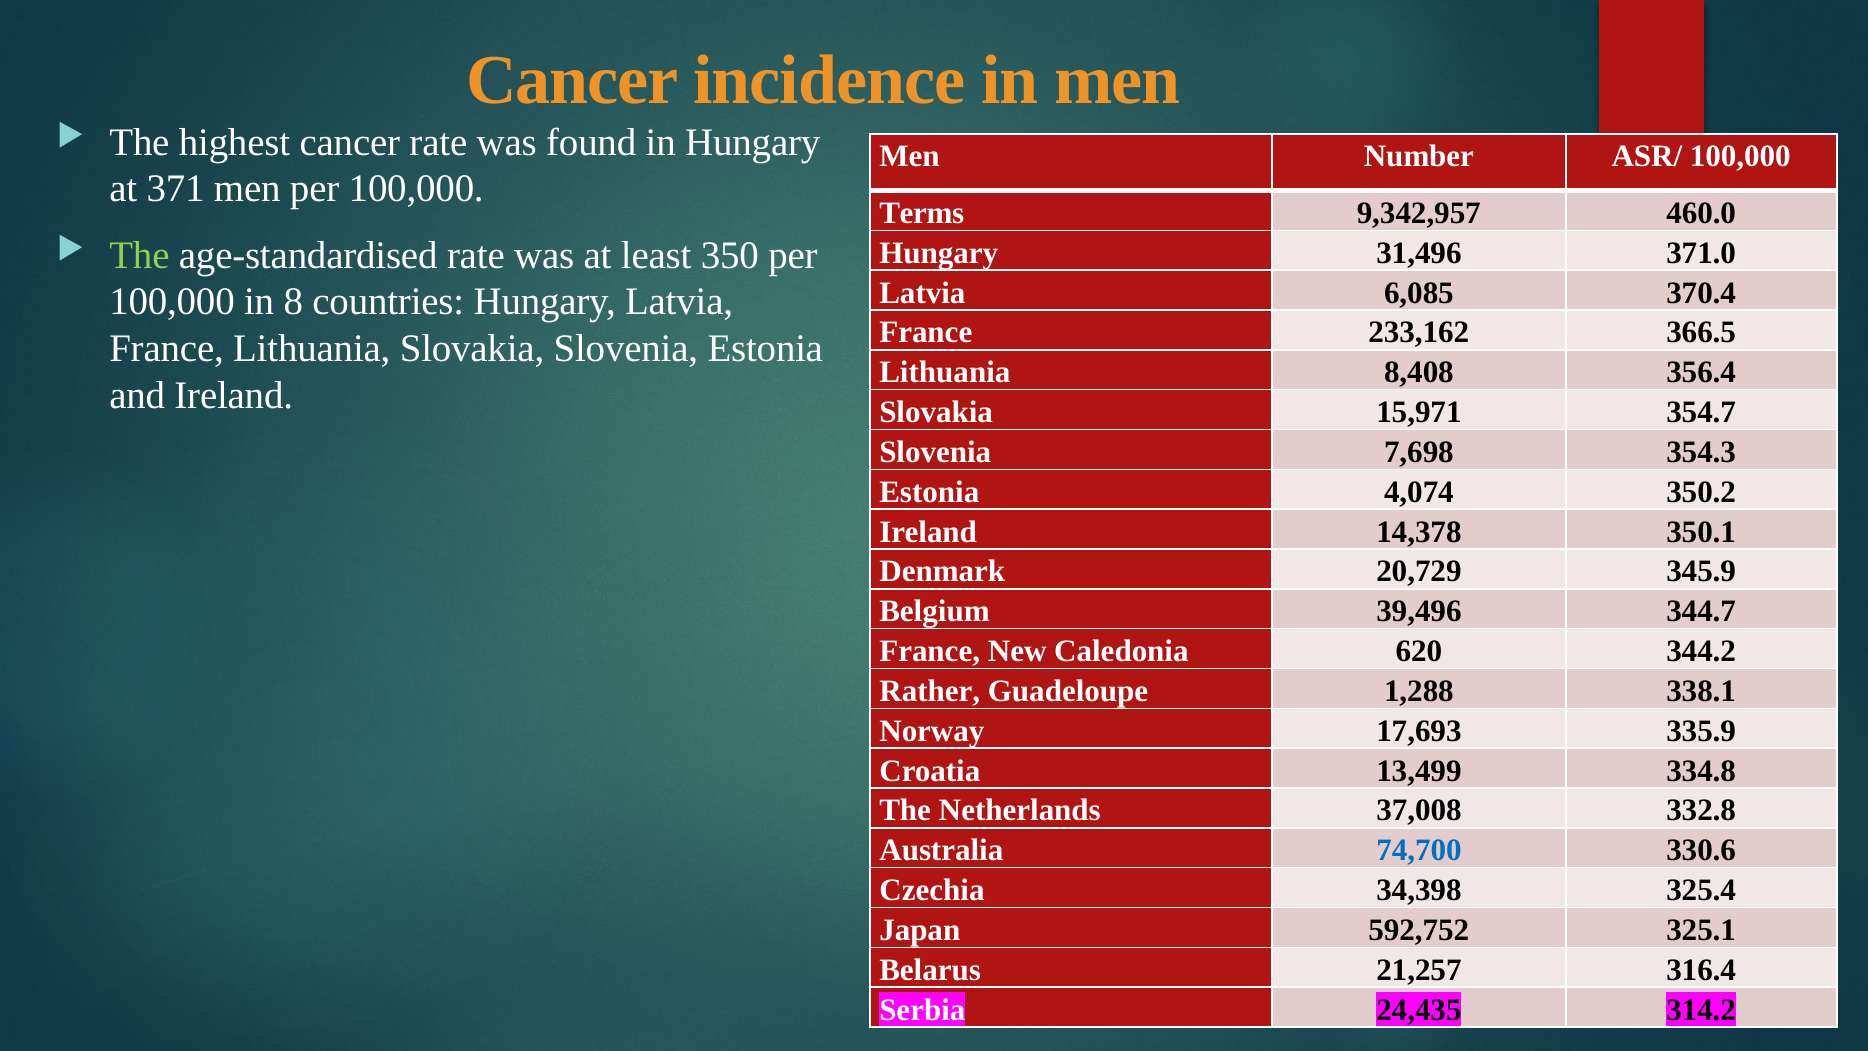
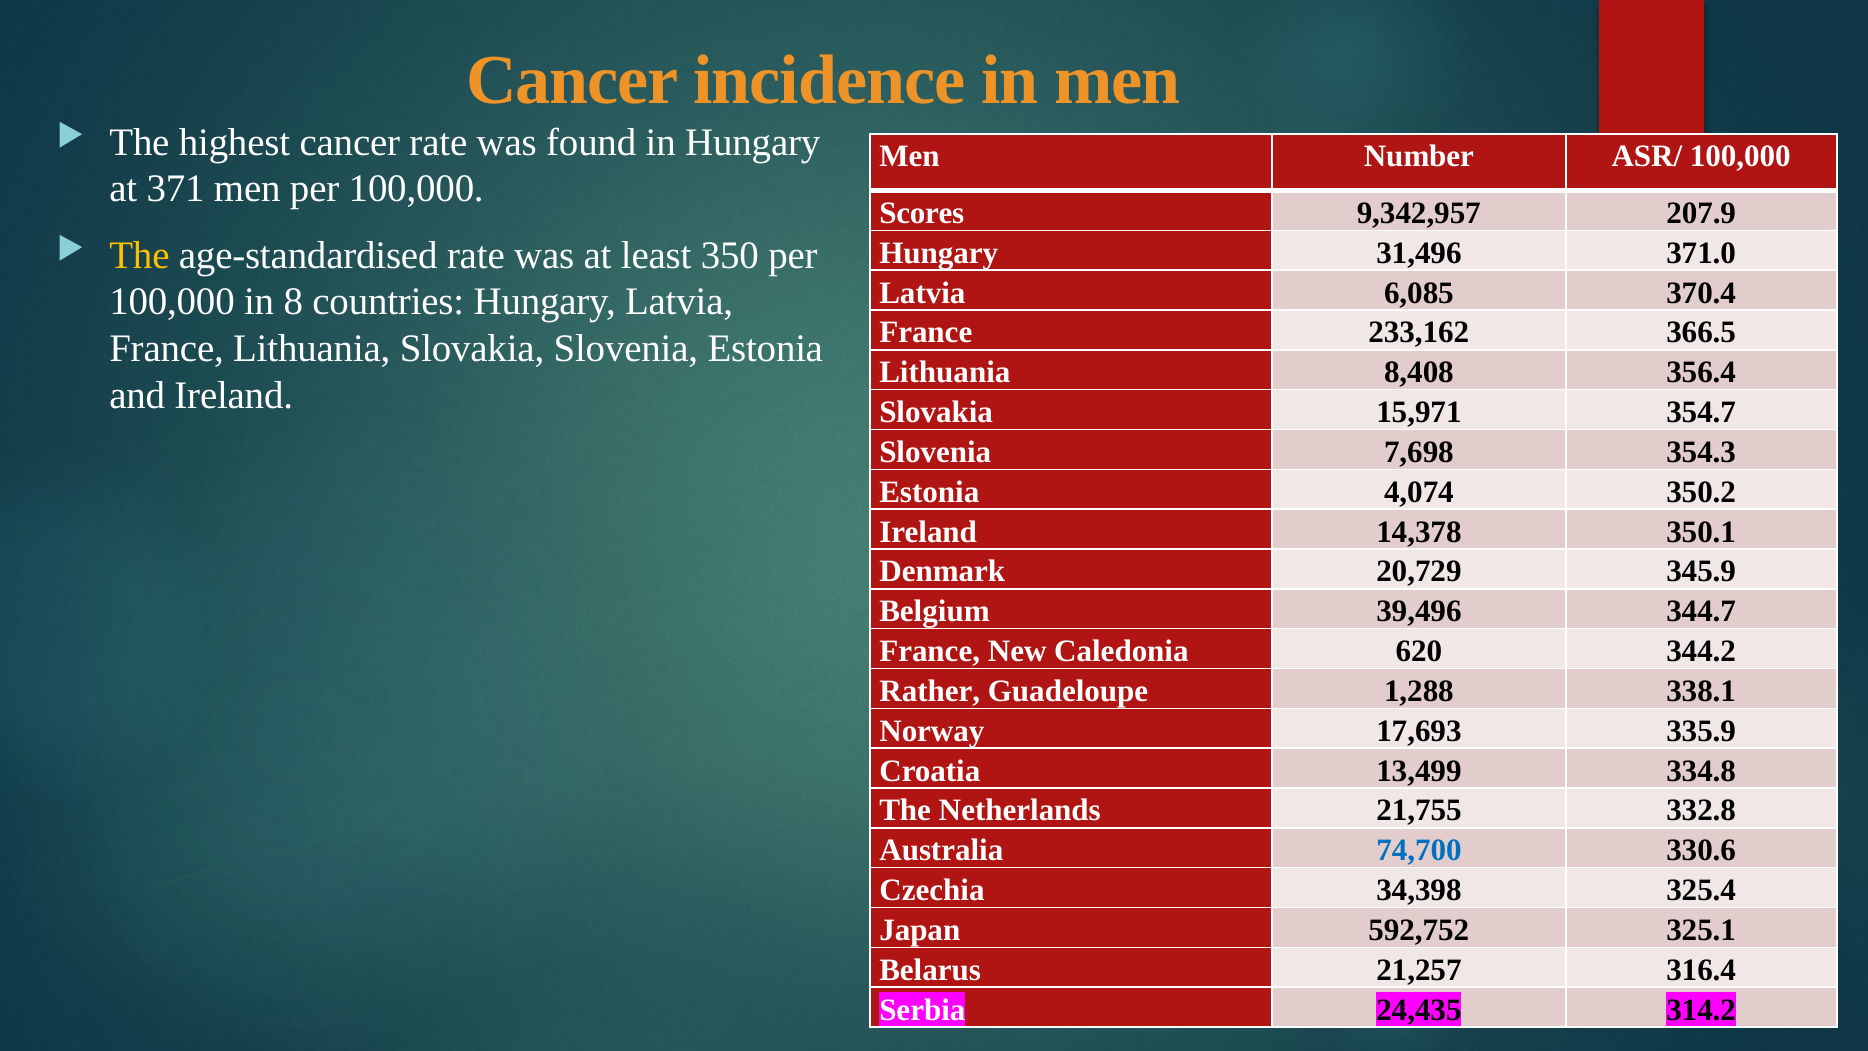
Terms: Terms -> Scores
460.0: 460.0 -> 207.9
The at (139, 255) colour: light green -> yellow
37,008: 37,008 -> 21,755
